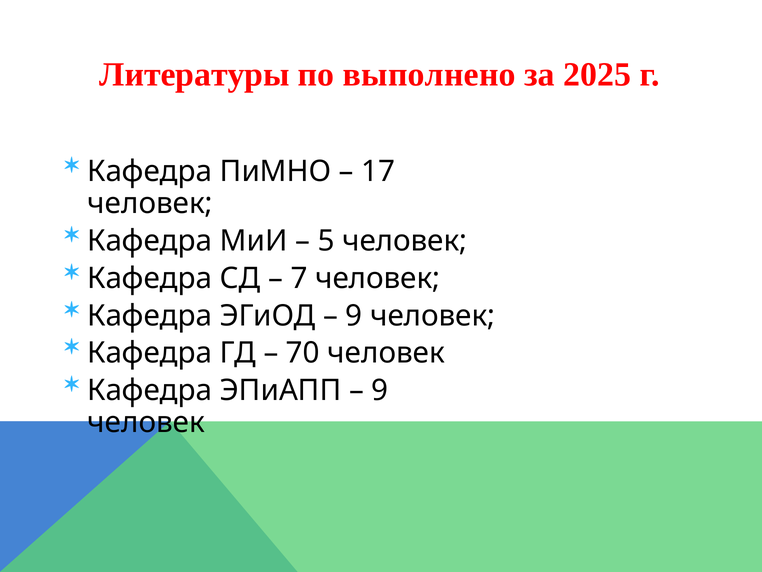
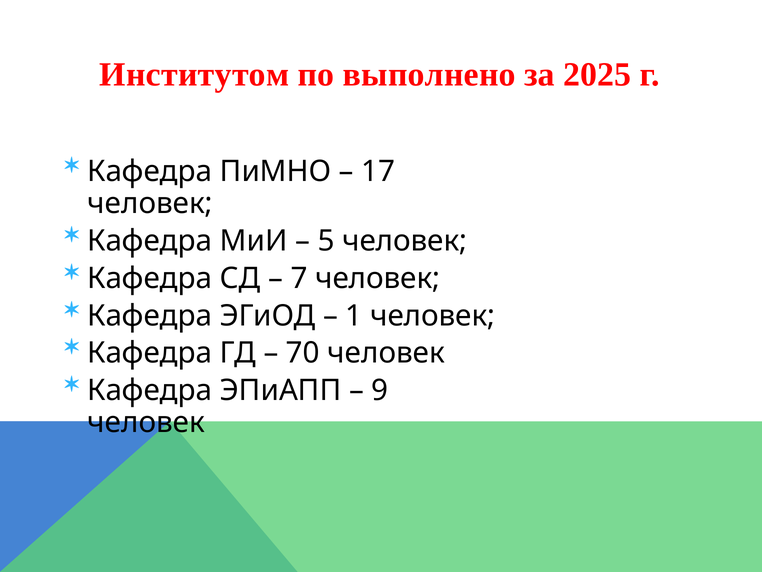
Литературы: Литературы -> Институтом
9 at (354, 315): 9 -> 1
